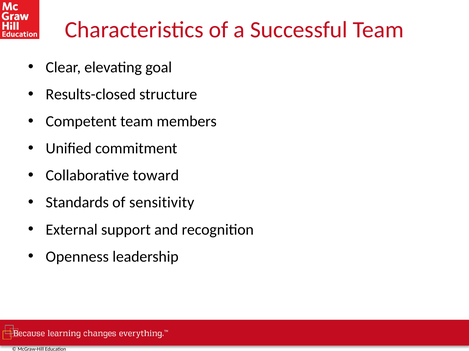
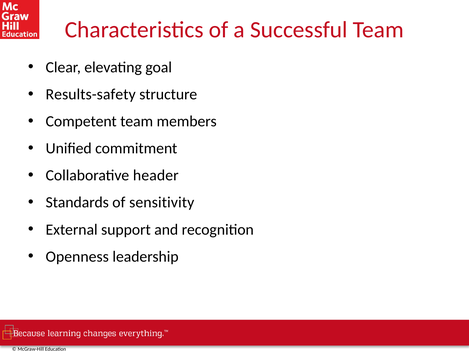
Results-closed: Results-closed -> Results-safety
toward: toward -> header
